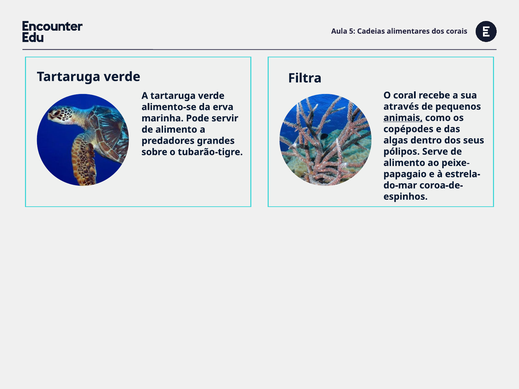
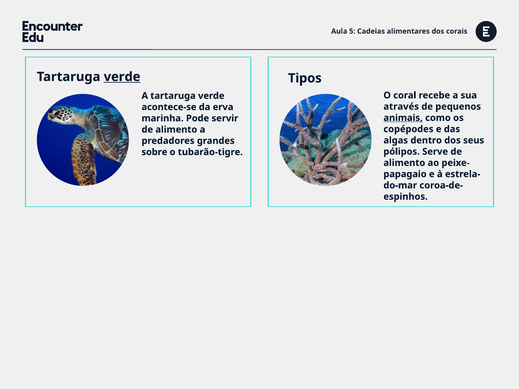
verde at (122, 77) underline: none -> present
Filtra: Filtra -> Tipos
alimento-se: alimento-se -> acontece-se
